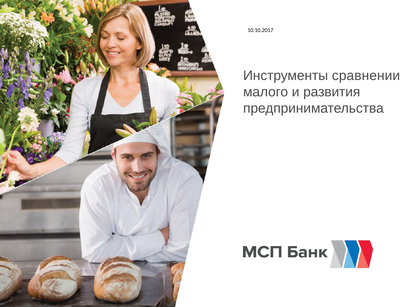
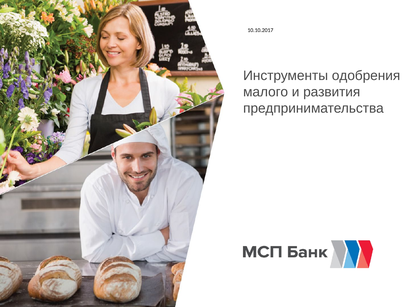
сравнении: сравнении -> одобрения
